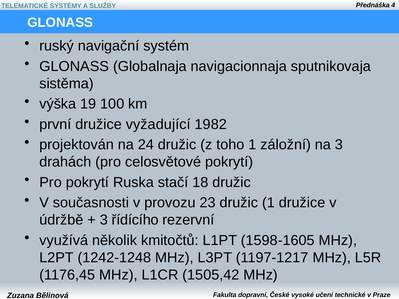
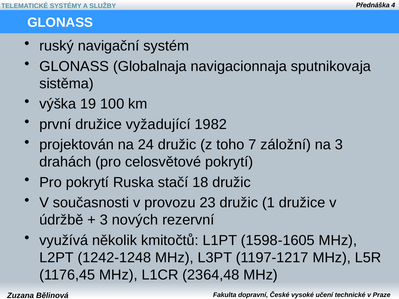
toho 1: 1 -> 7
řídícího: řídícího -> nových
1505,42: 1505,42 -> 2364,48
